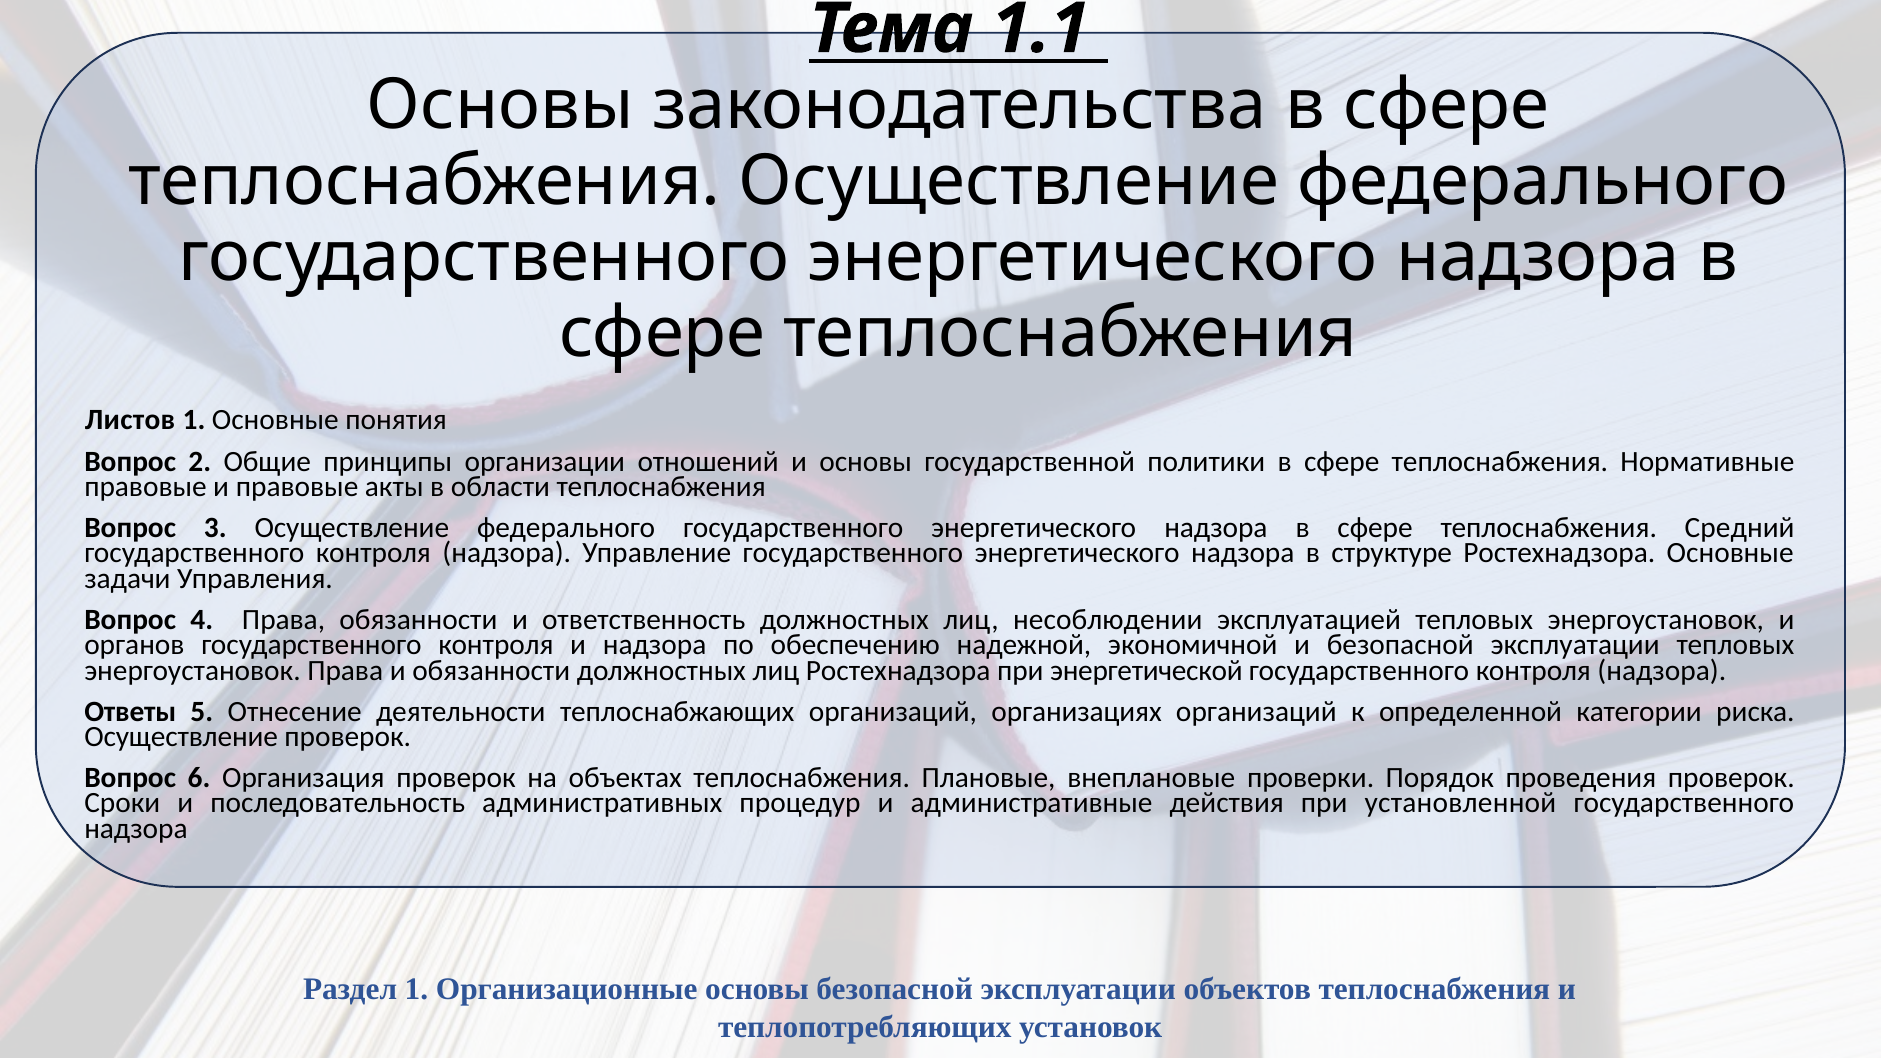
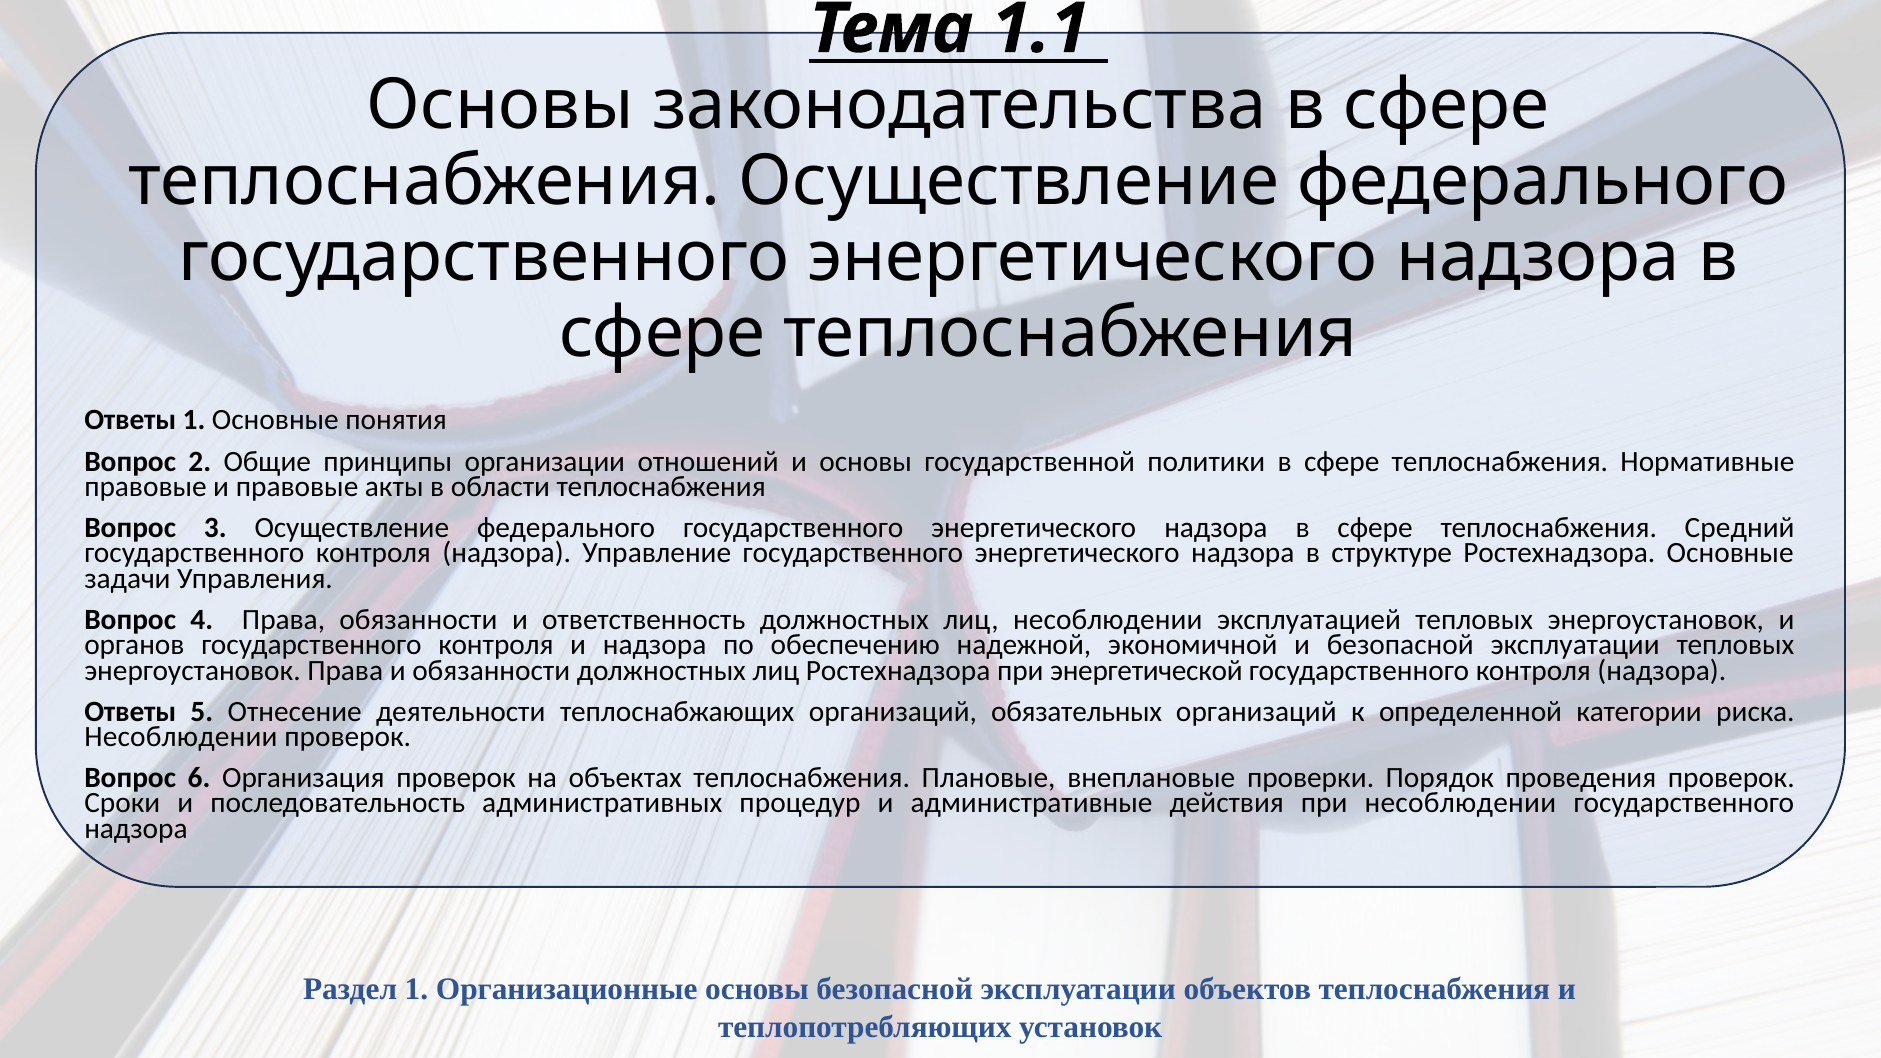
Листов at (130, 420): Листов -> Ответы
организациях: организациях -> обязательных
Осуществление at (181, 737): Осуществление -> Несоблюдении
при установленной: установленной -> несоблюдении
